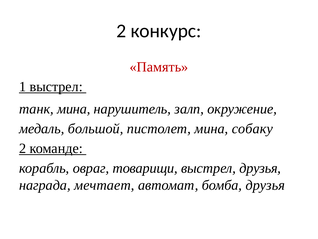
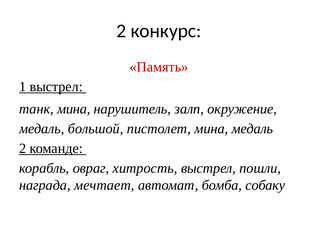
мина собаку: собаку -> медаль
товарищи: товарищи -> хитрость
выстрел друзья: друзья -> пошли
бомба друзья: друзья -> собаку
